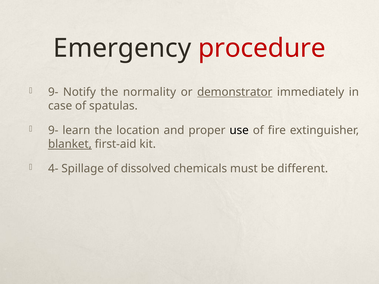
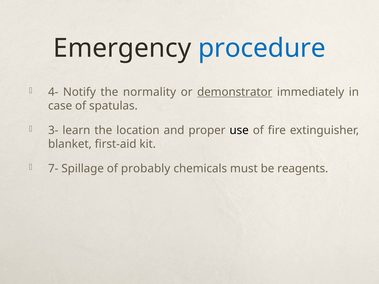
procedure colour: red -> blue
9- at (53, 92): 9- -> 4-
9- at (53, 130): 9- -> 3-
blanket underline: present -> none
4-: 4- -> 7-
dissolved: dissolved -> probably
different: different -> reagents
